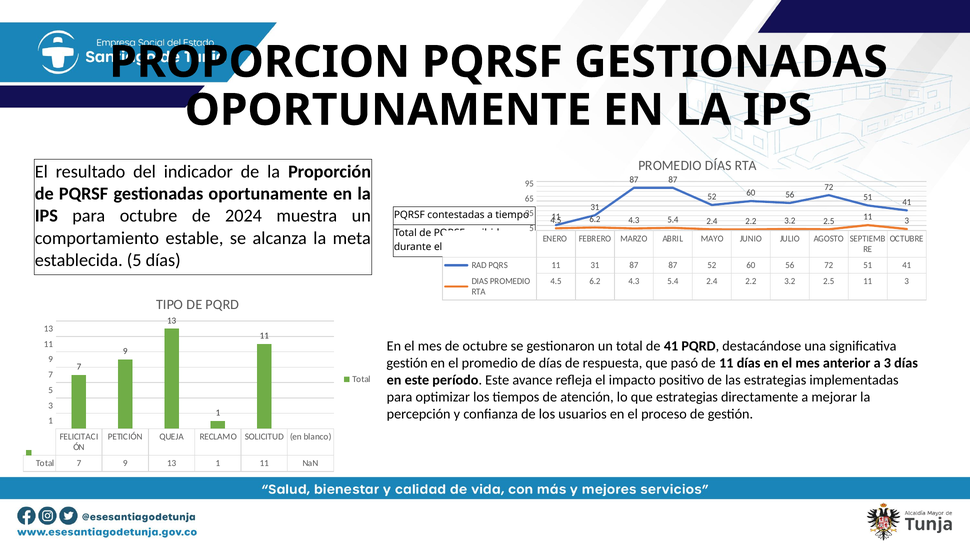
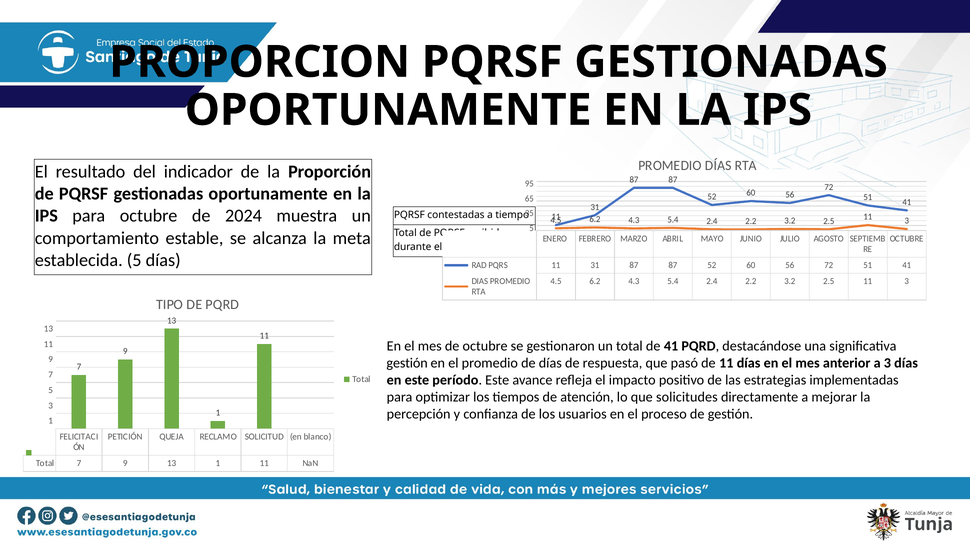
que estrategias: estrategias -> solicitudes
